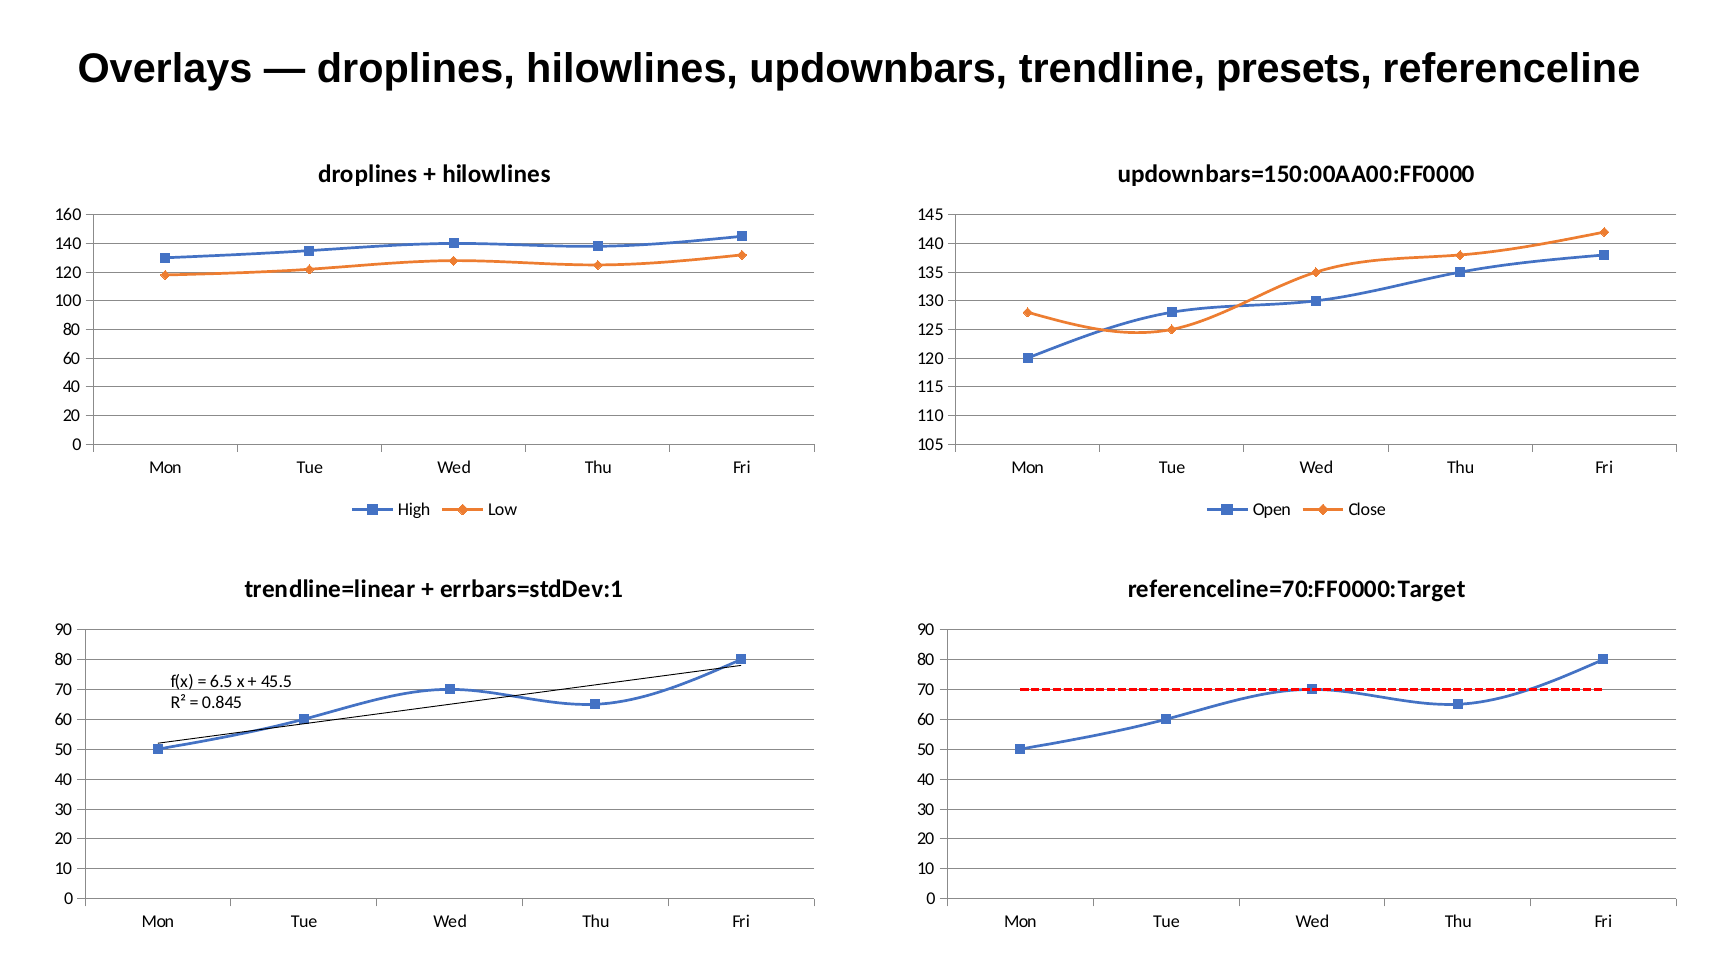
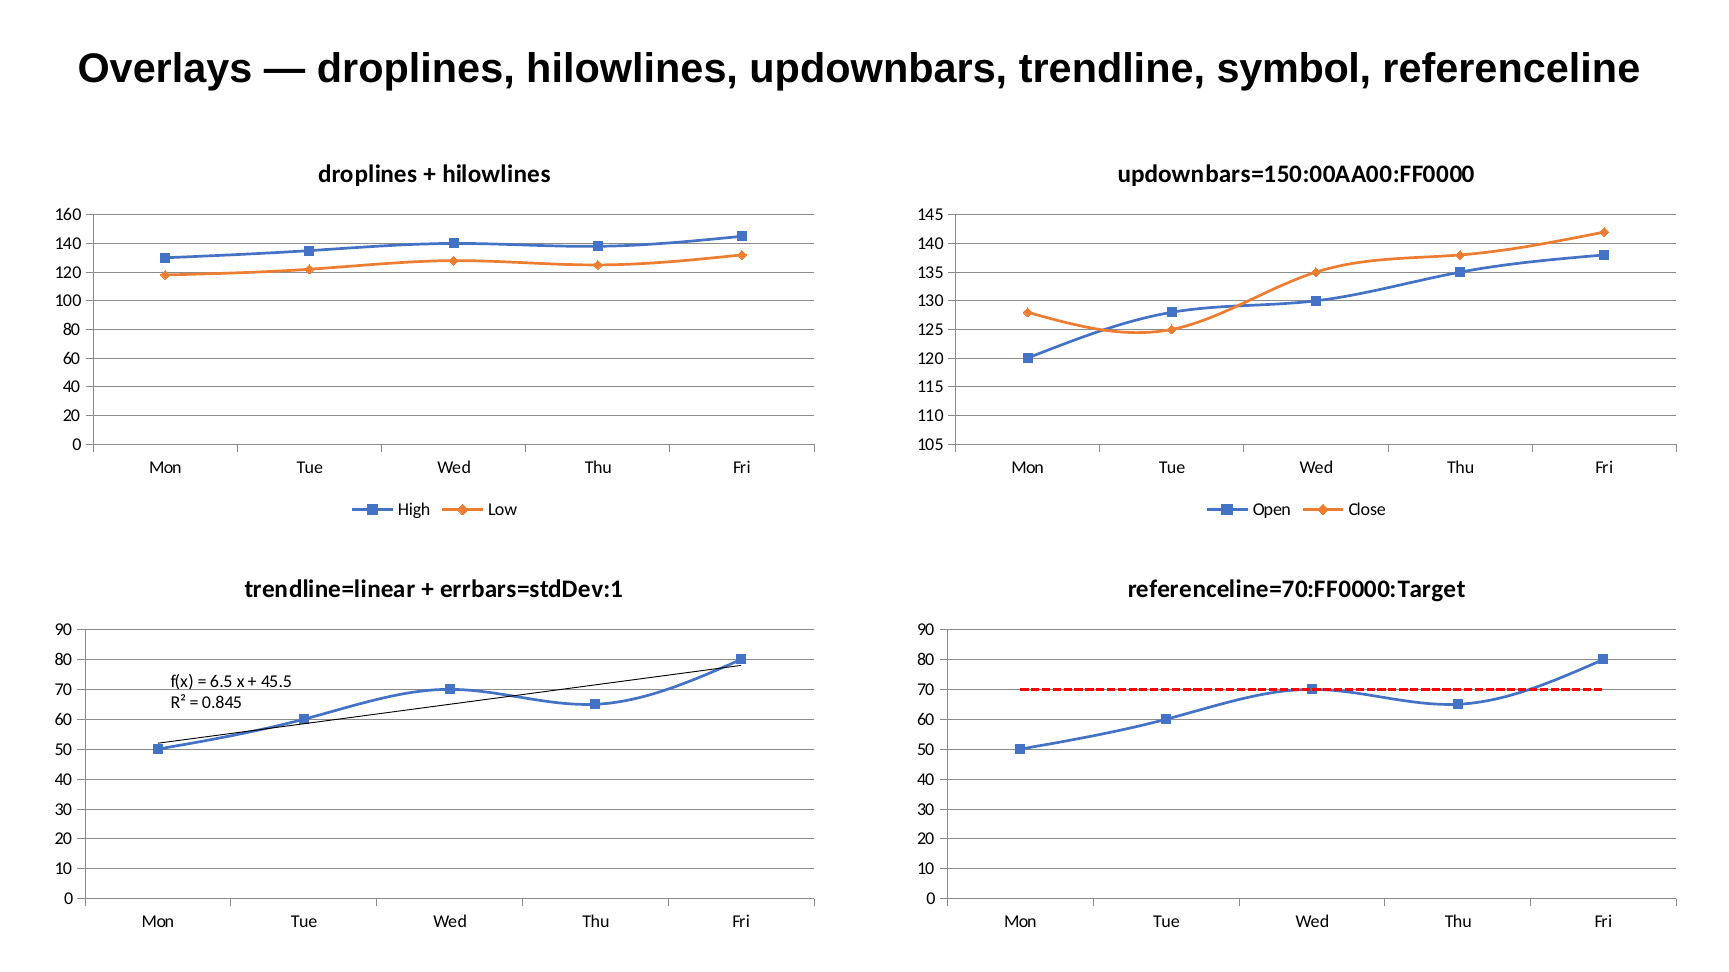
presets: presets -> symbol
